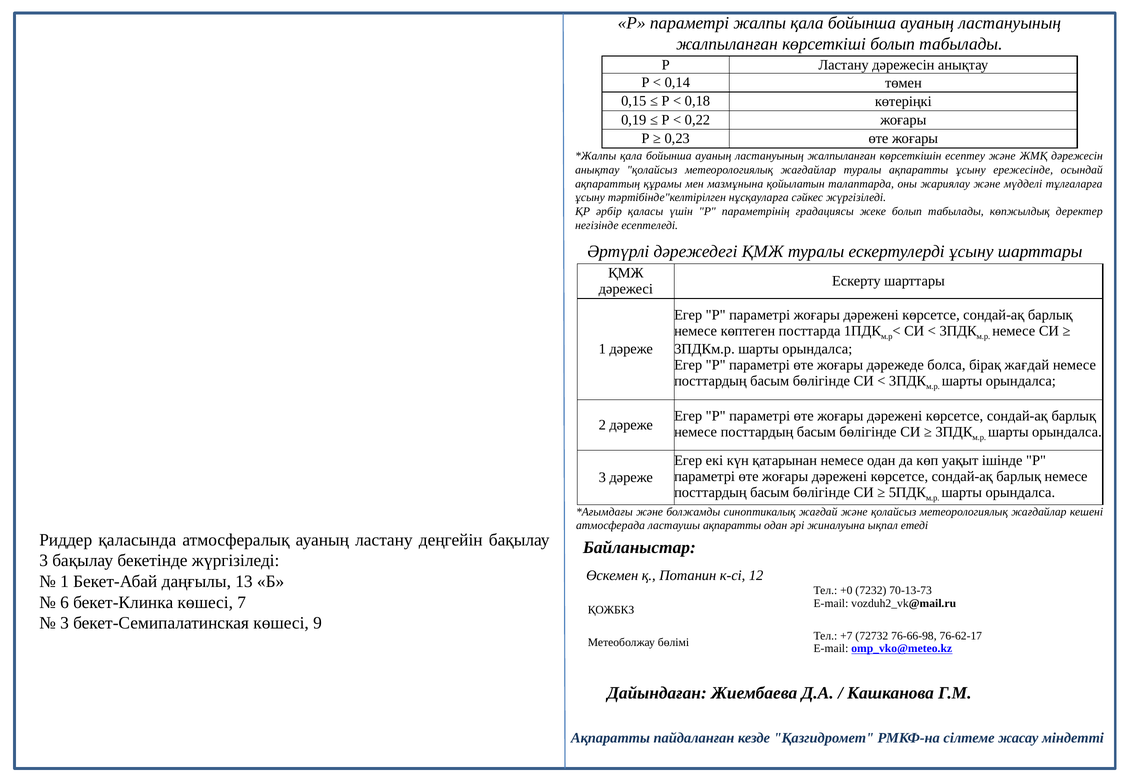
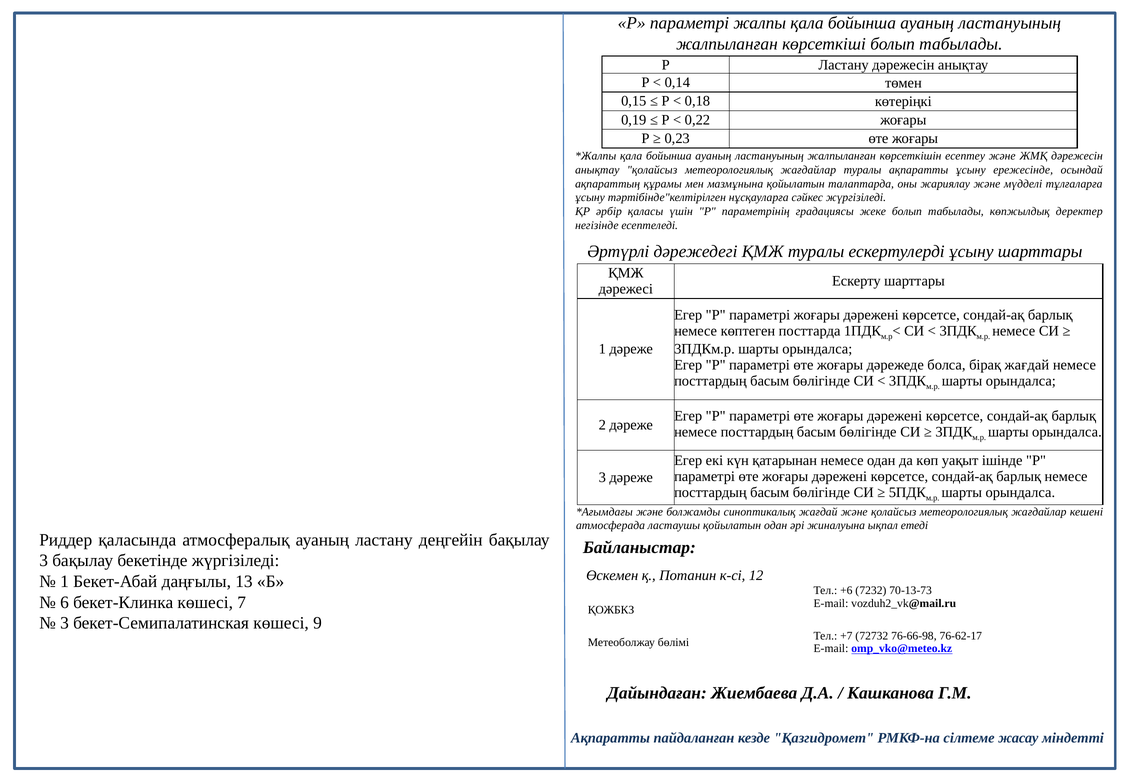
ластаушы ақпаратты: ақпаратты -> қойылатын
+0: +0 -> +6
